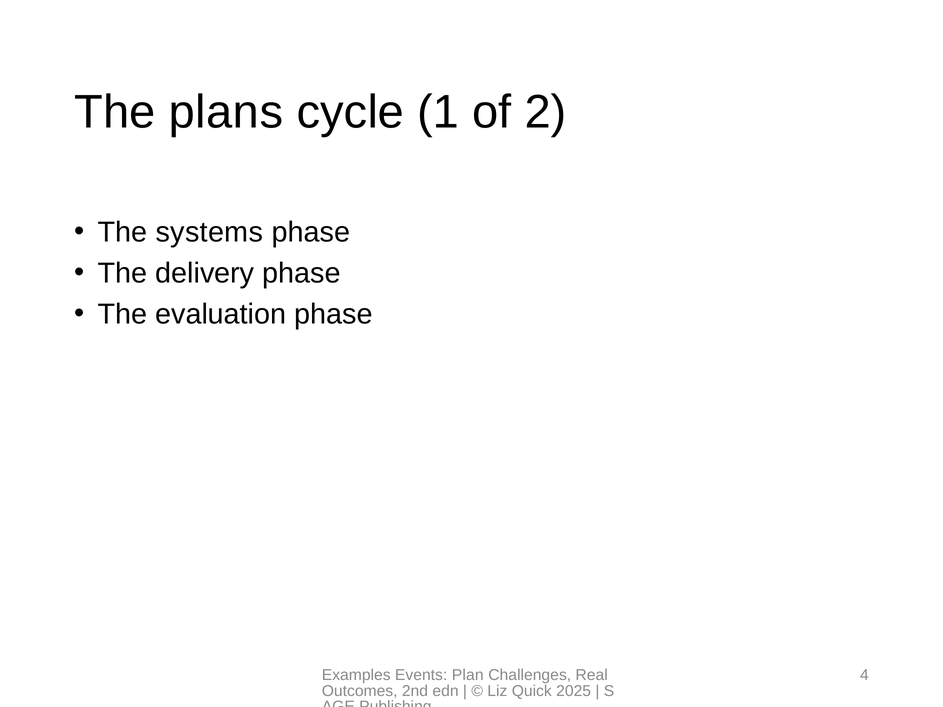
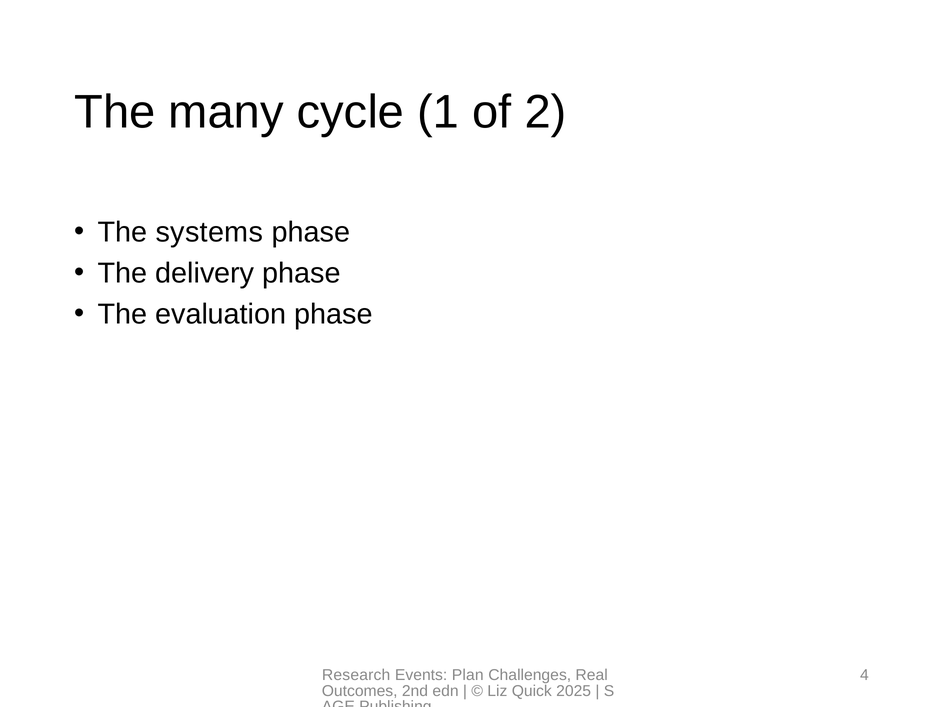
plans: plans -> many
Examples: Examples -> Research
